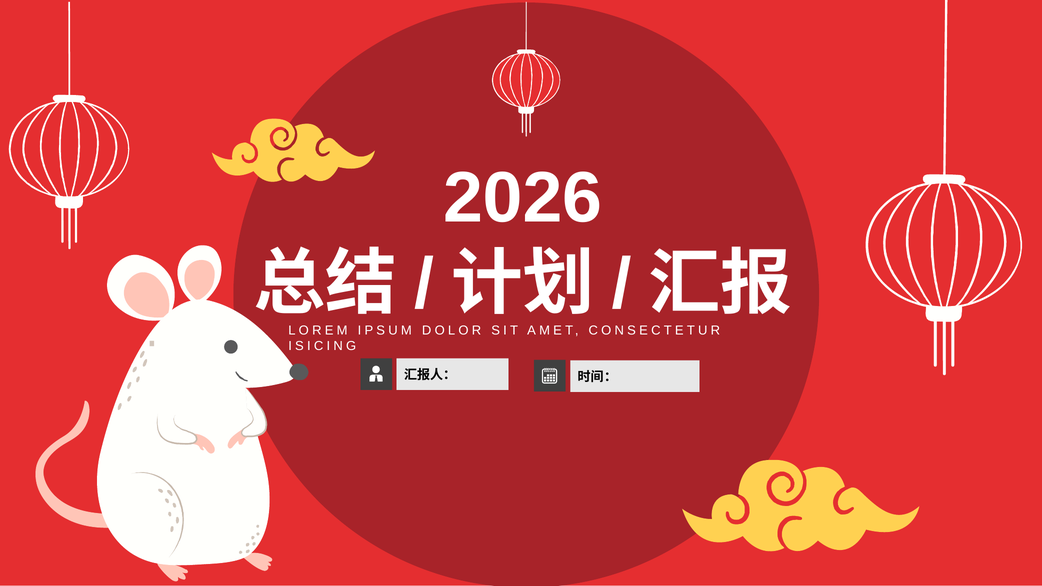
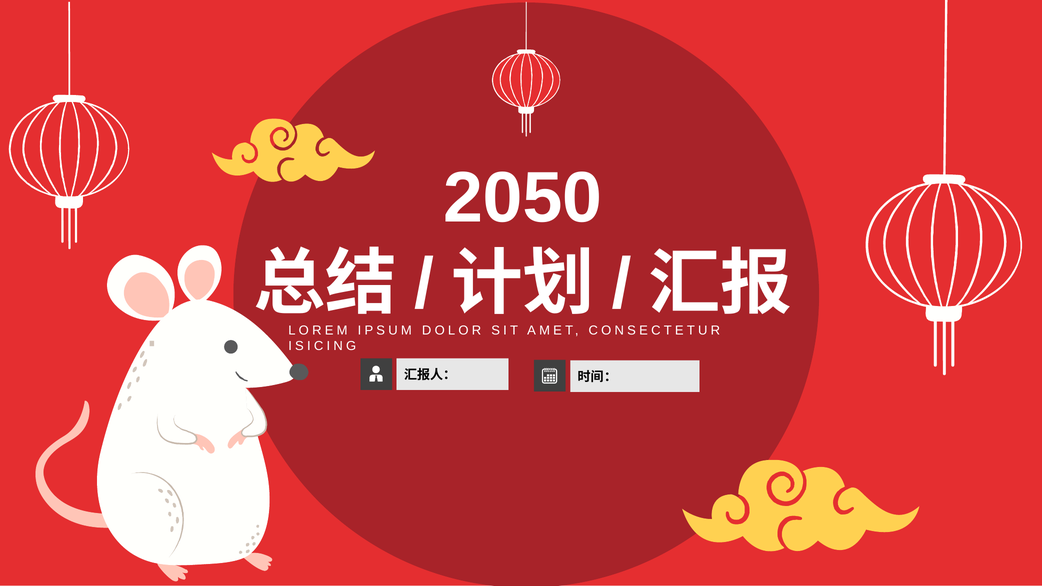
2026: 2026 -> 2050
